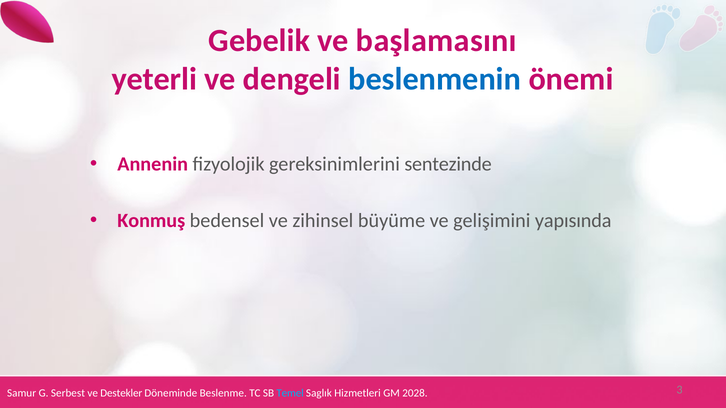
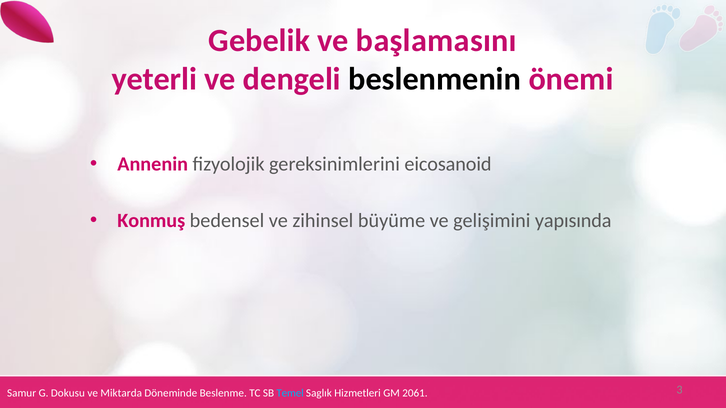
beslenmenin colour: blue -> black
sentezinde: sentezinde -> eicosanoid
Serbest: Serbest -> Dokusu
Destekler: Destekler -> Miktarda
2028: 2028 -> 2061
